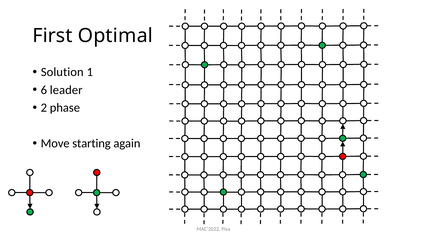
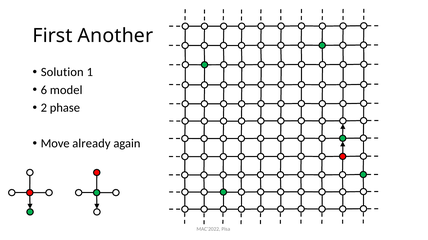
Optimal: Optimal -> Another
leader: leader -> model
starting: starting -> already
